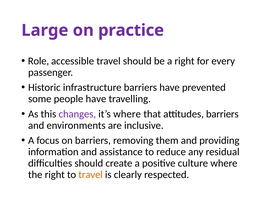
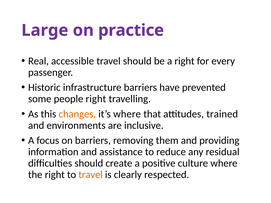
Role: Role -> Real
people have: have -> right
changes colour: purple -> orange
attitudes barriers: barriers -> trained
